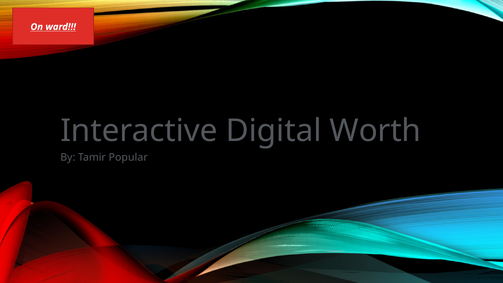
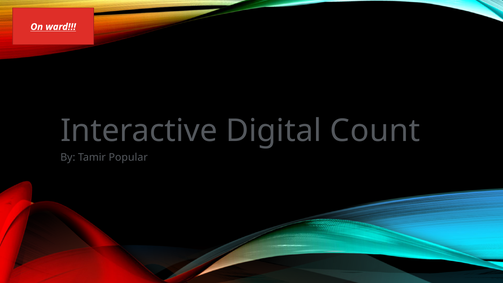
Worth: Worth -> Count
